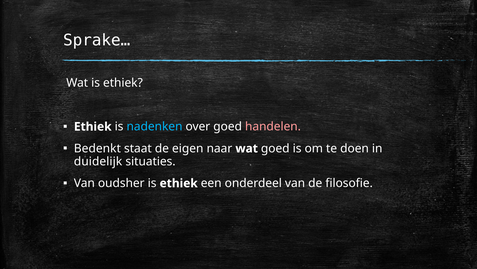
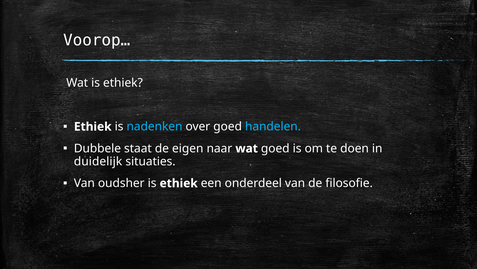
Sprake…: Sprake… -> Voorop…
handelen colour: pink -> light blue
Bedenkt: Bedenkt -> Dubbele
